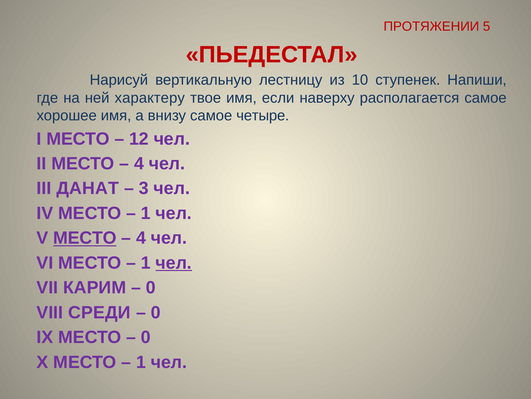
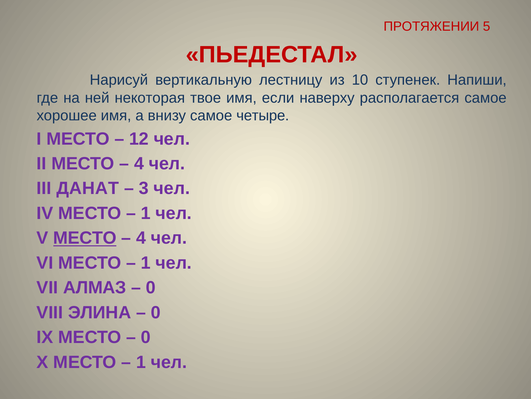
характеру: характеру -> некоторая
чел at (174, 262) underline: present -> none
КАРИМ: КАРИМ -> АЛМАЗ
СРЕДИ: СРЕДИ -> ЭЛИНА
